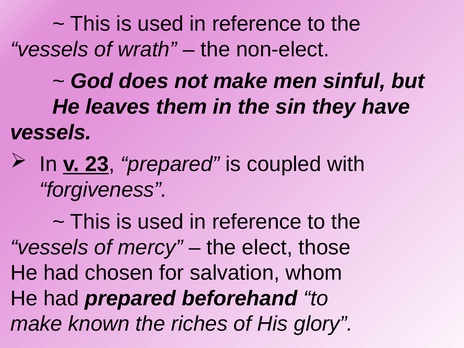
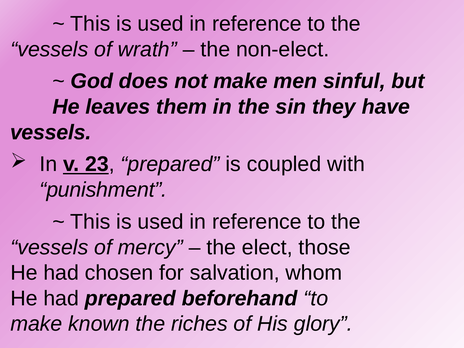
forgiveness: forgiveness -> punishment
